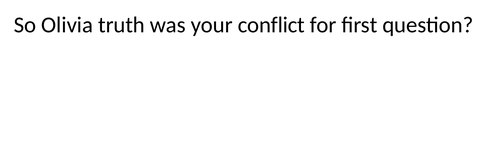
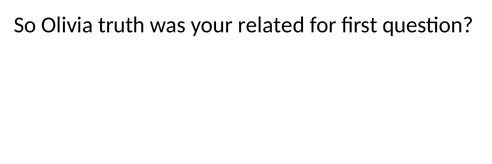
conflict: conflict -> related
